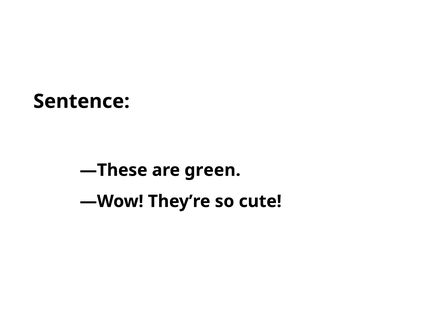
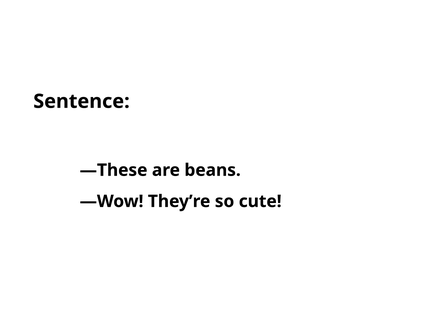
green: green -> beans
